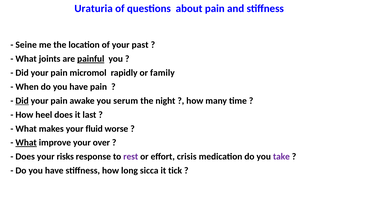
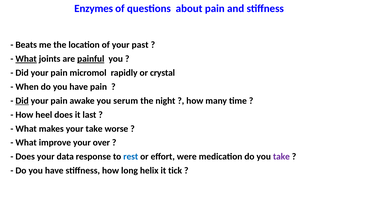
Uraturia: Uraturia -> Enzymes
Seine: Seine -> Beats
What at (26, 59) underline: none -> present
family: family -> crystal
your fluid: fluid -> take
What at (26, 143) underline: present -> none
risks: risks -> data
rest colour: purple -> blue
crisis: crisis -> were
sicca: sicca -> helix
